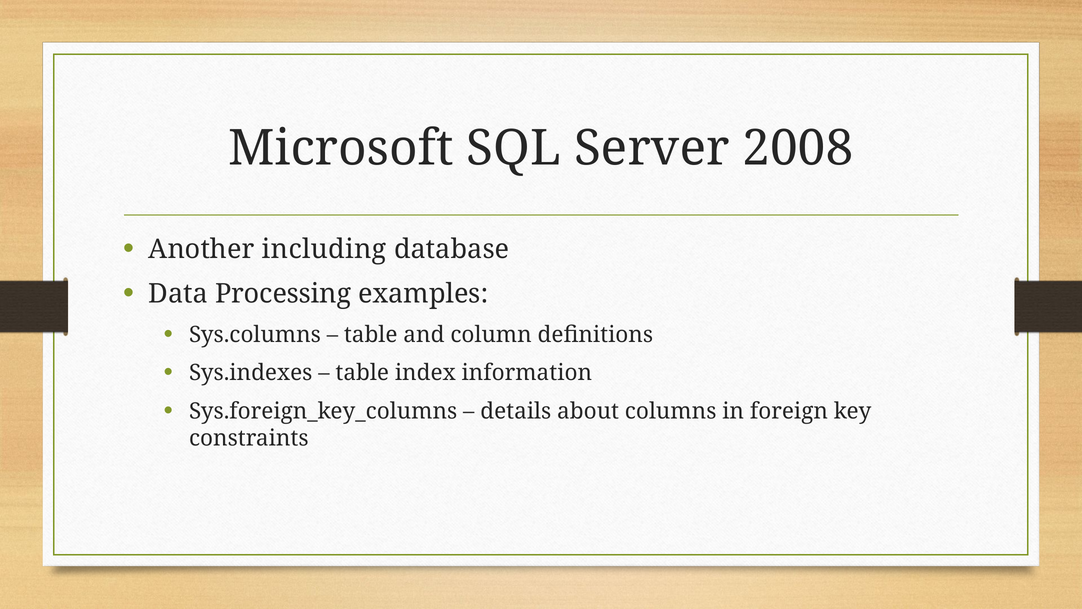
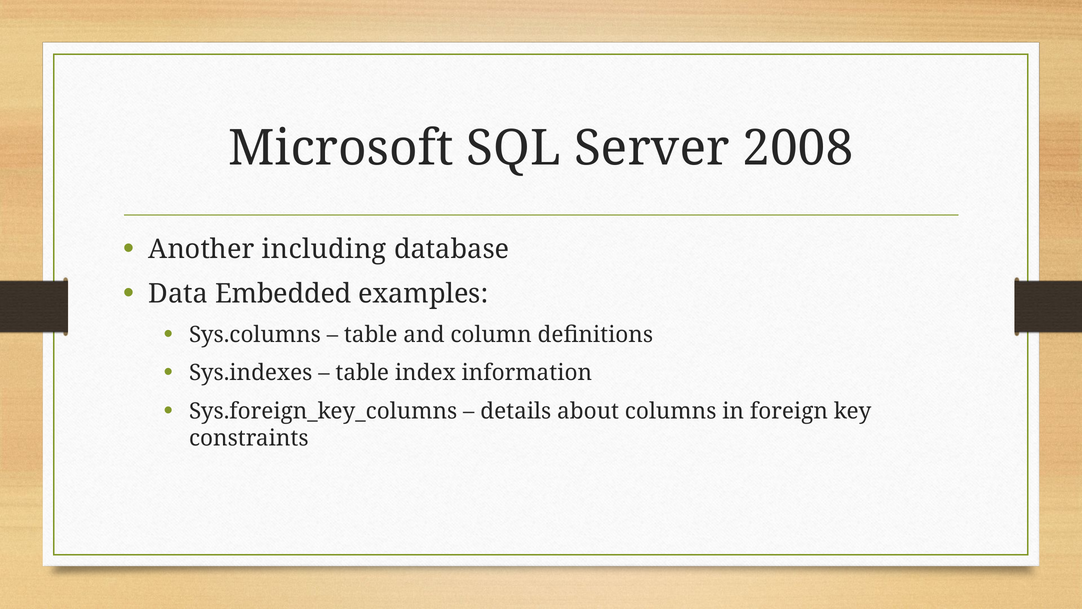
Processing: Processing -> Embedded
